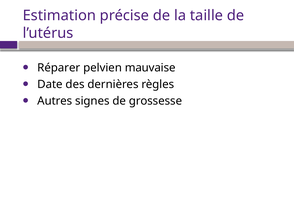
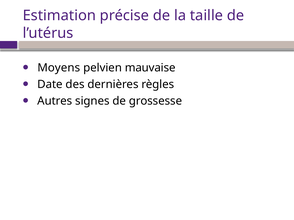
Réparer: Réparer -> Moyens
